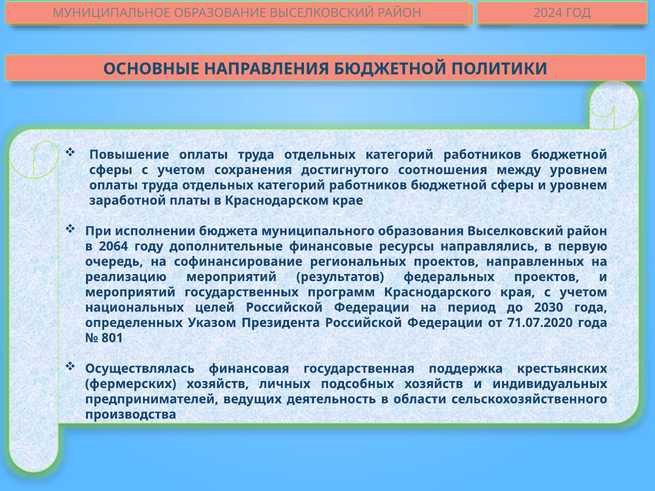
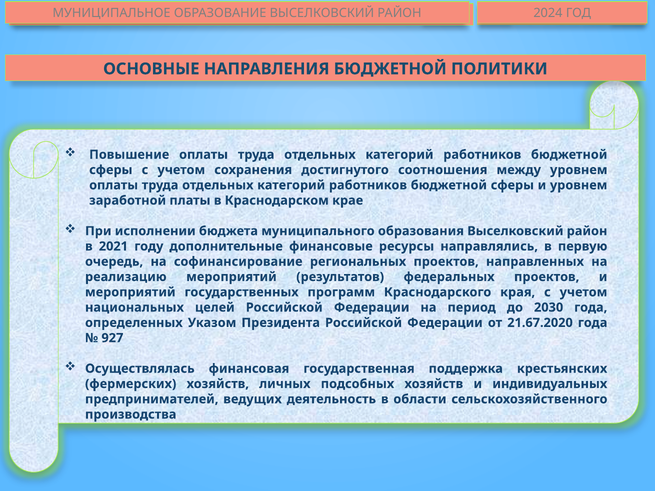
2064: 2064 -> 2021
71.07.2020: 71.07.2020 -> 21.67.2020
801: 801 -> 927
